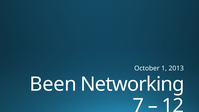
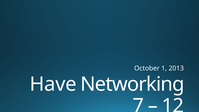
Been: Been -> Have
